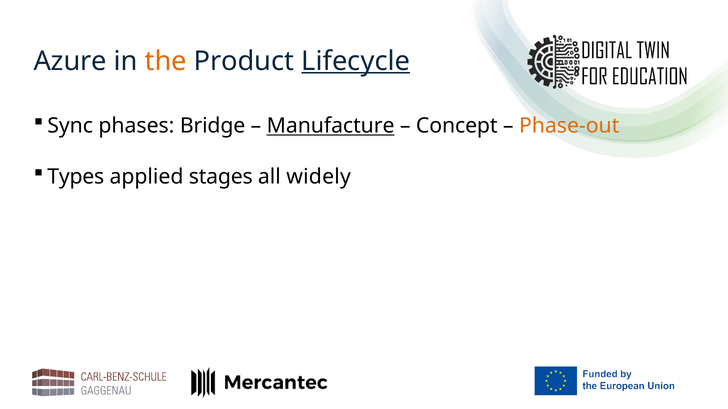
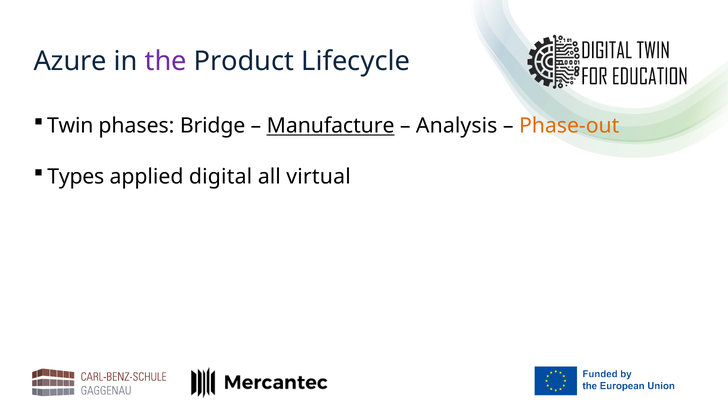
the colour: orange -> purple
Lifecycle underline: present -> none
Sync: Sync -> Twin
Concept: Concept -> Analysis
stages: stages -> digital
widely: widely -> virtual
